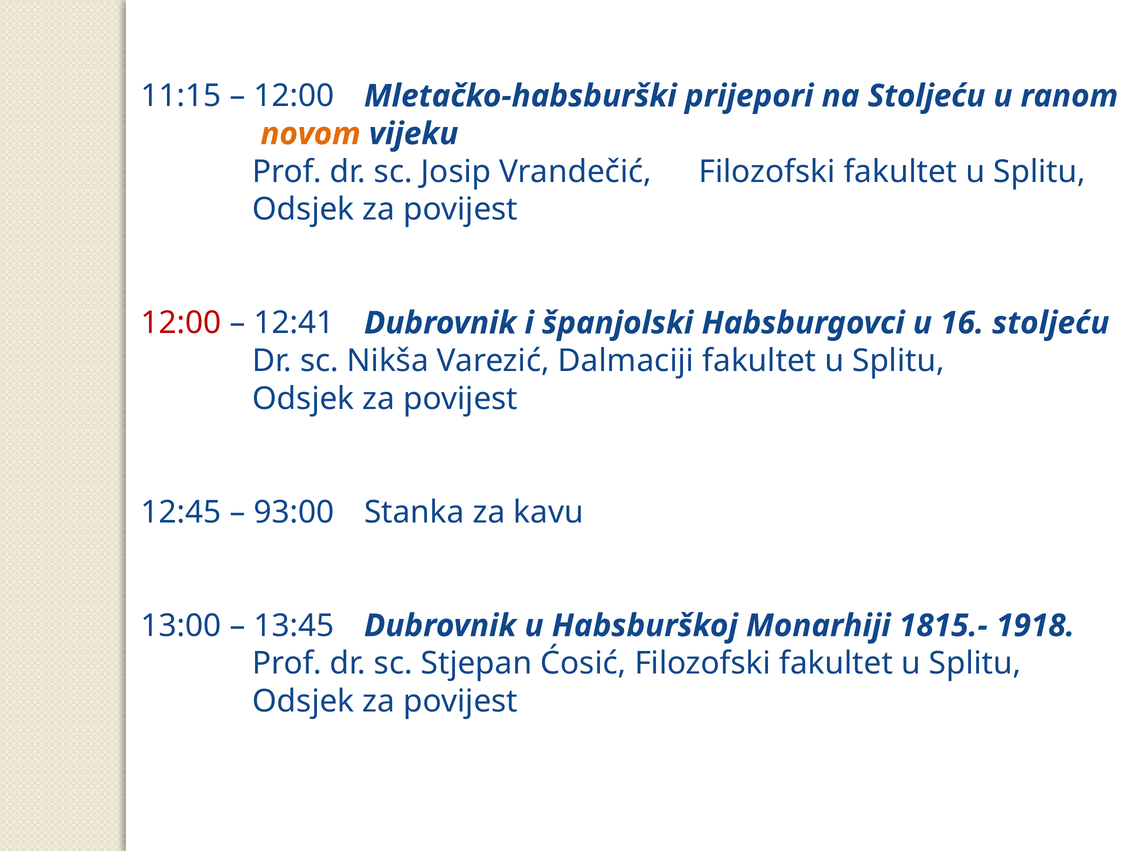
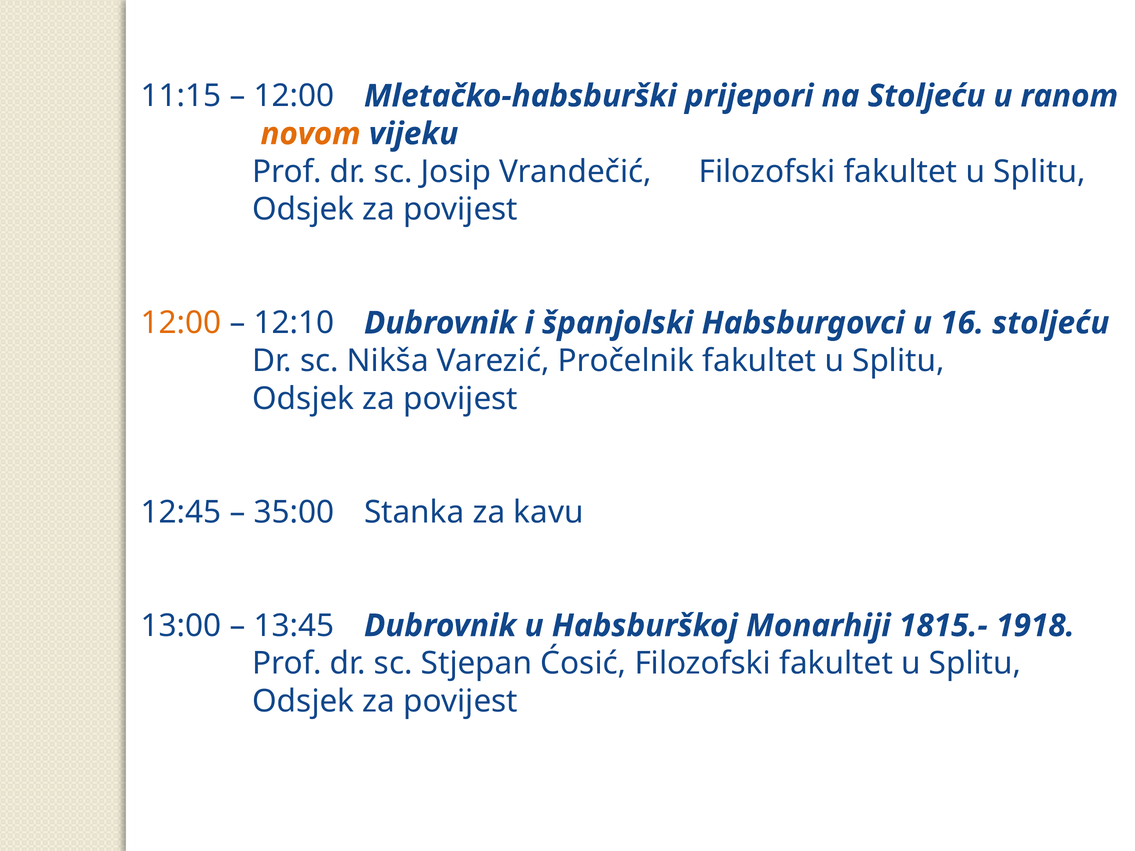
12:00 at (181, 323) colour: red -> orange
12:41: 12:41 -> 12:10
Dalmaciji: Dalmaciji -> Pročelnik
93:00: 93:00 -> 35:00
